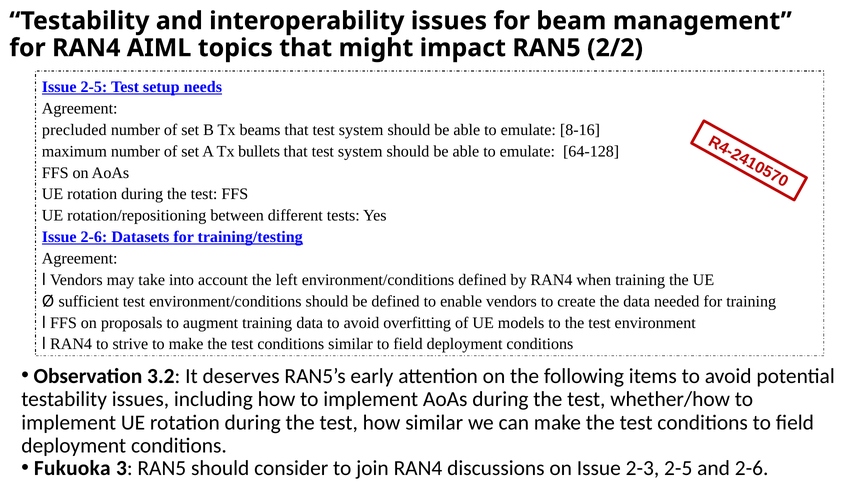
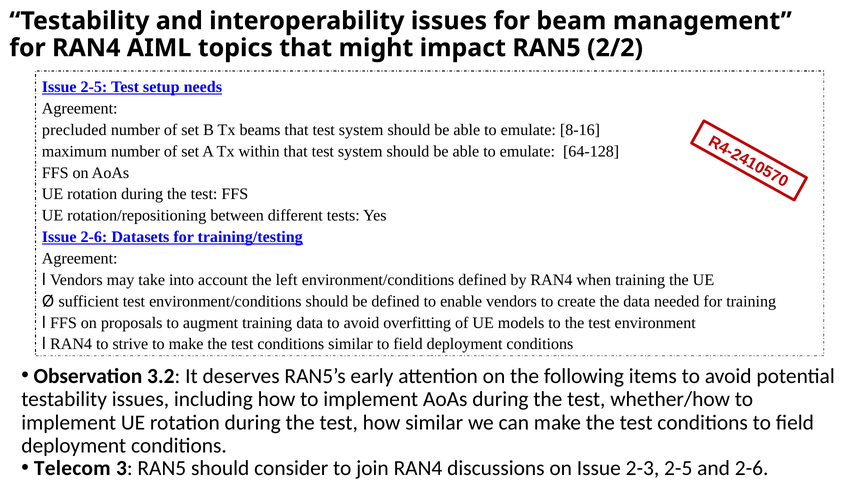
bullets: bullets -> within
Fukuoka: Fukuoka -> Telecom
